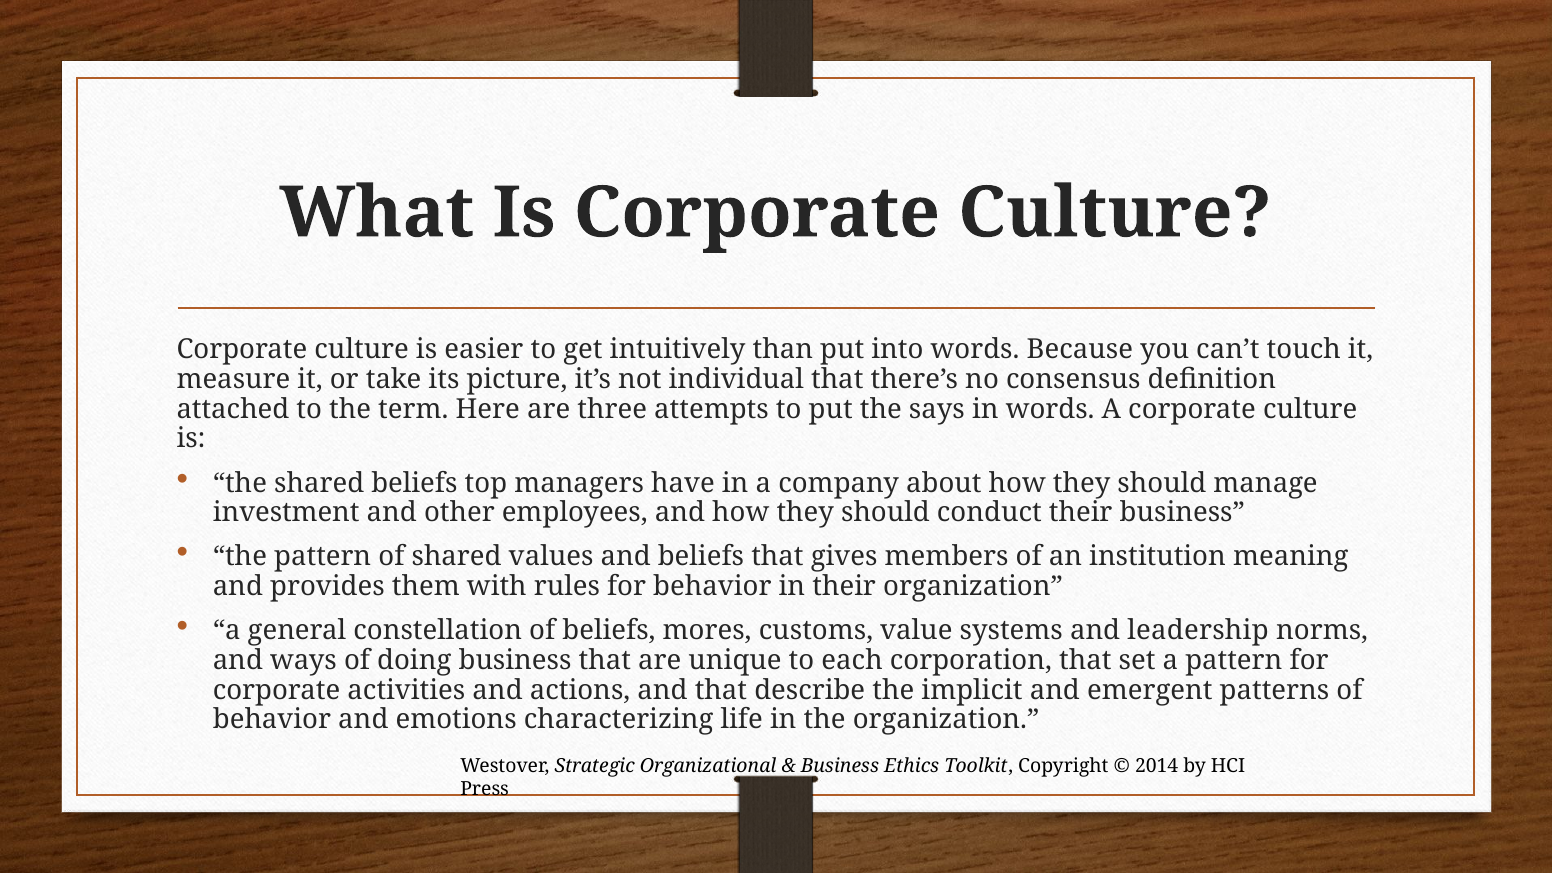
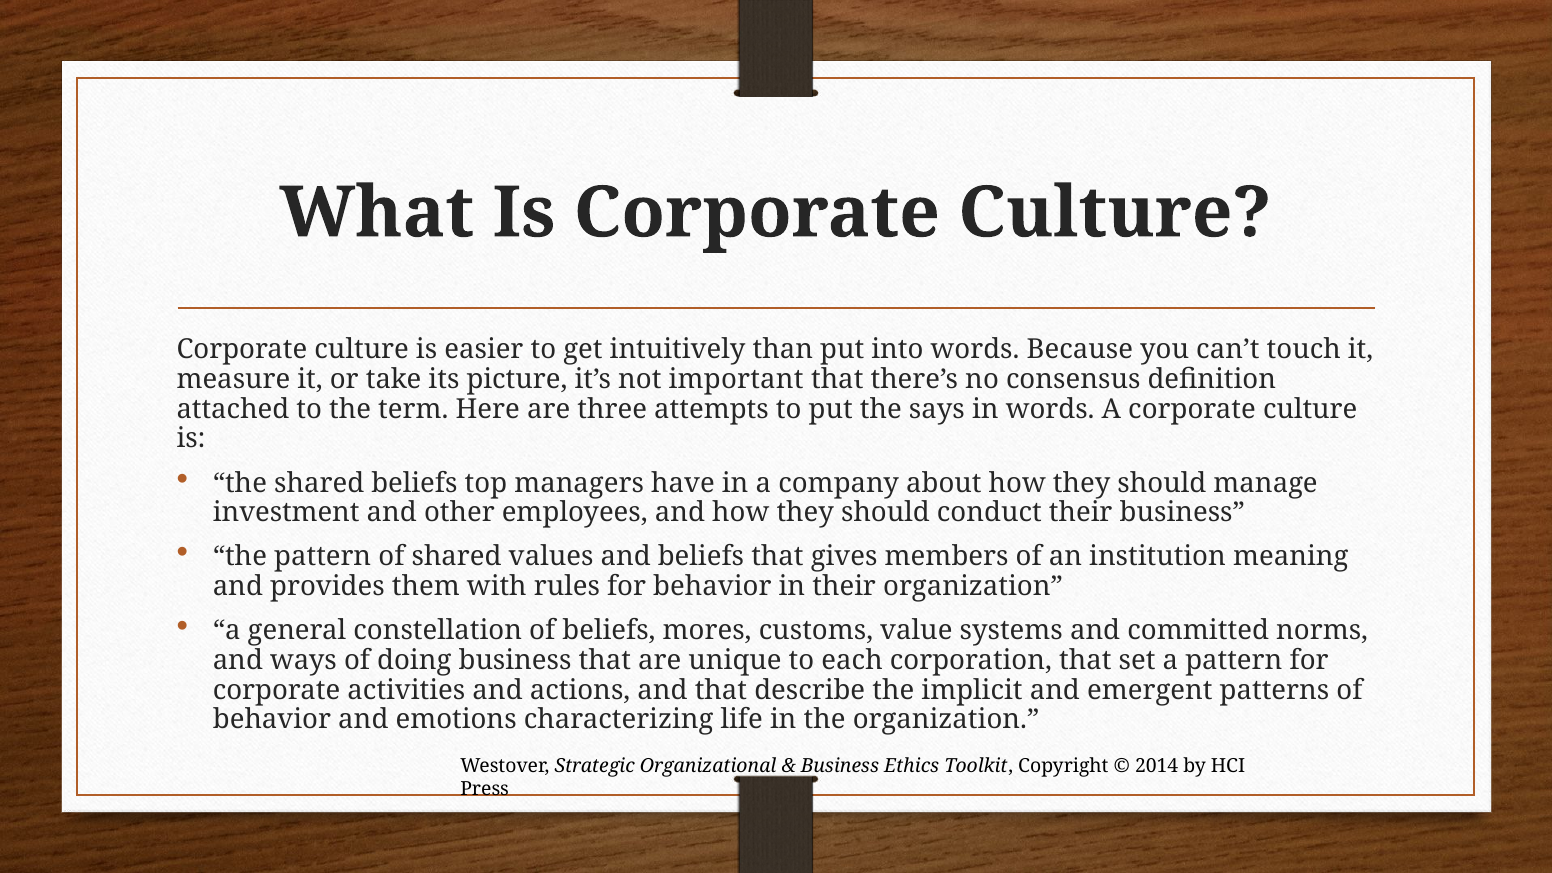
individual: individual -> important
leadership: leadership -> committed
